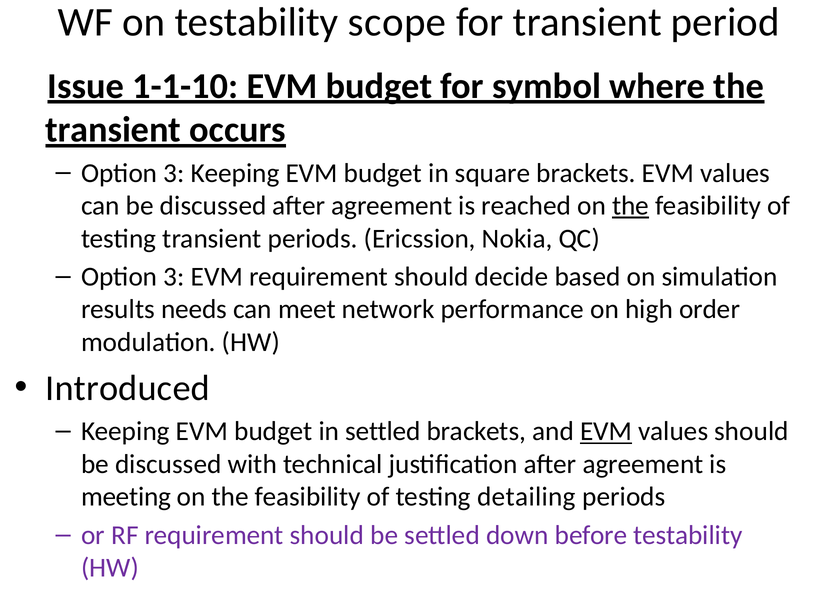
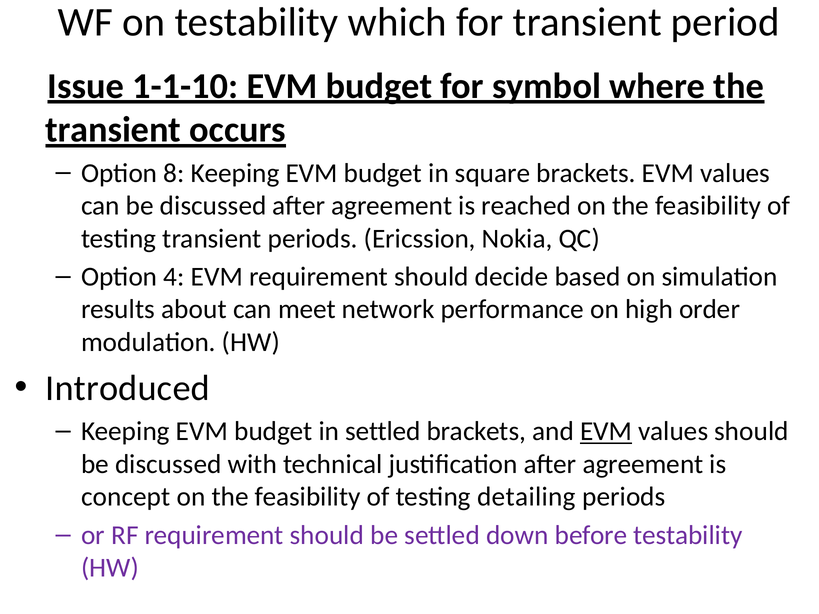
scope: scope -> which
3 at (174, 173): 3 -> 8
the at (631, 206) underline: present -> none
3 at (174, 277): 3 -> 4
needs: needs -> about
meeting: meeting -> concept
